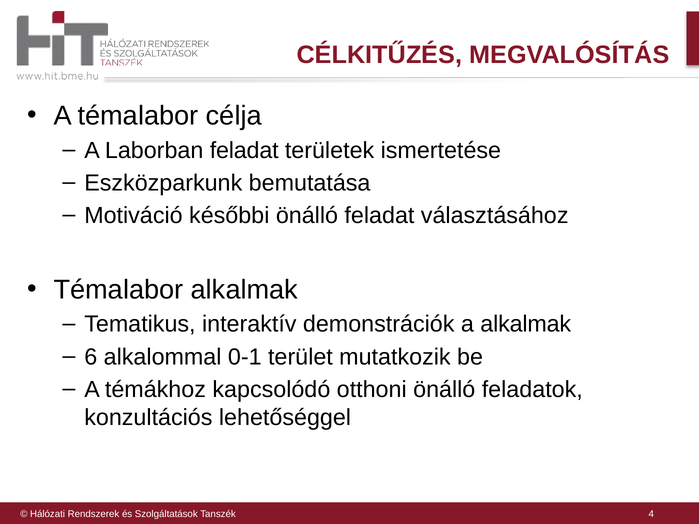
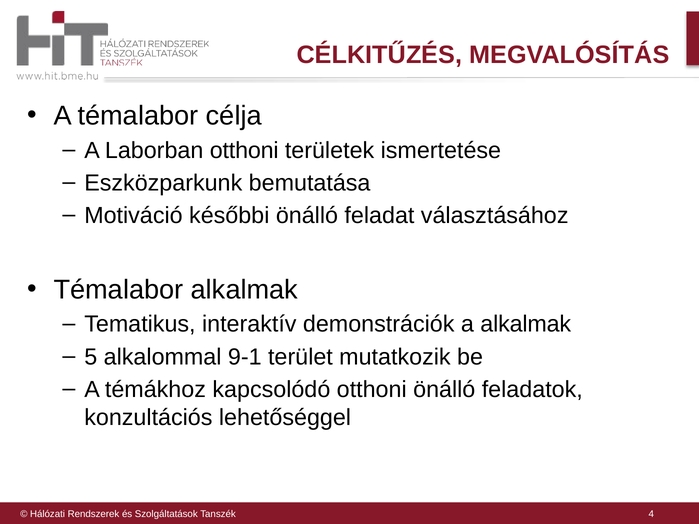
Laborban feladat: feladat -> otthoni
6: 6 -> 5
0-1: 0-1 -> 9-1
